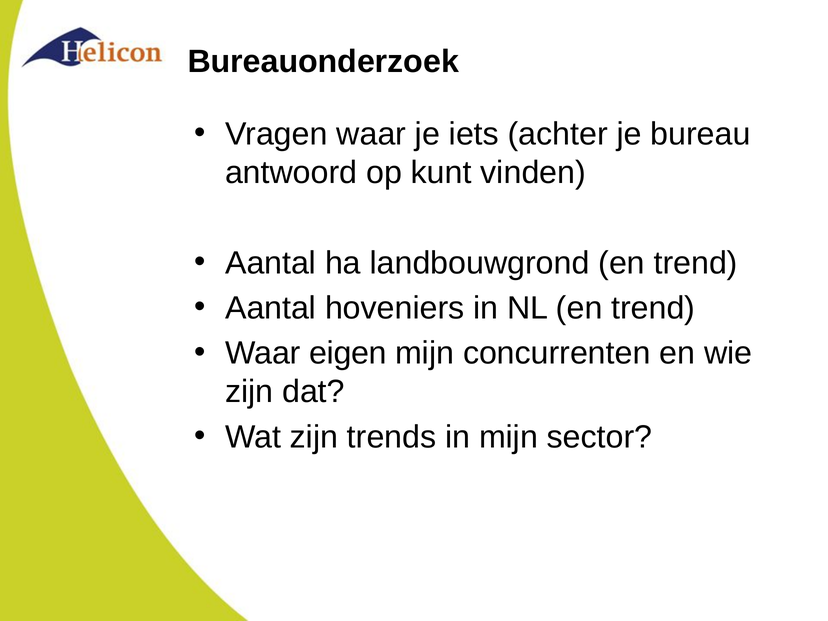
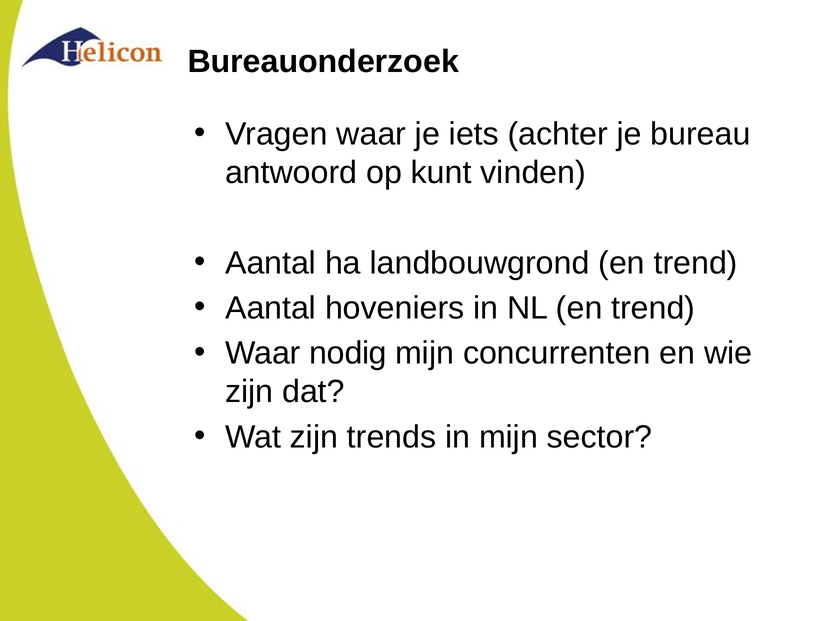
eigen: eigen -> nodig
